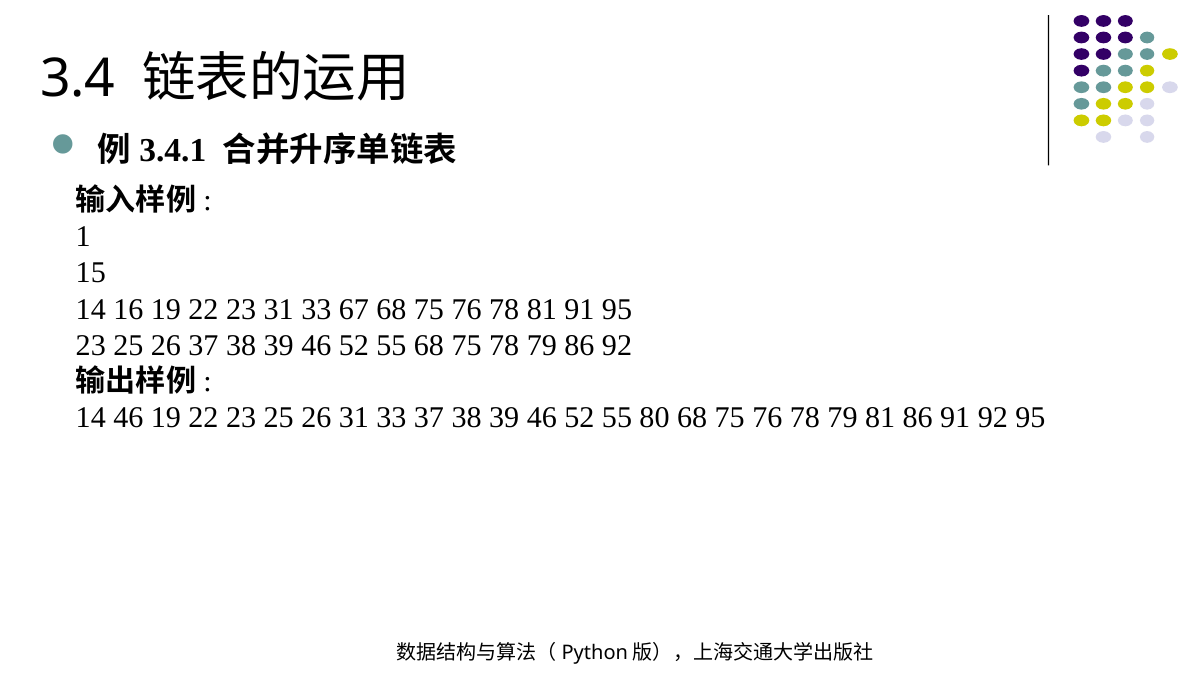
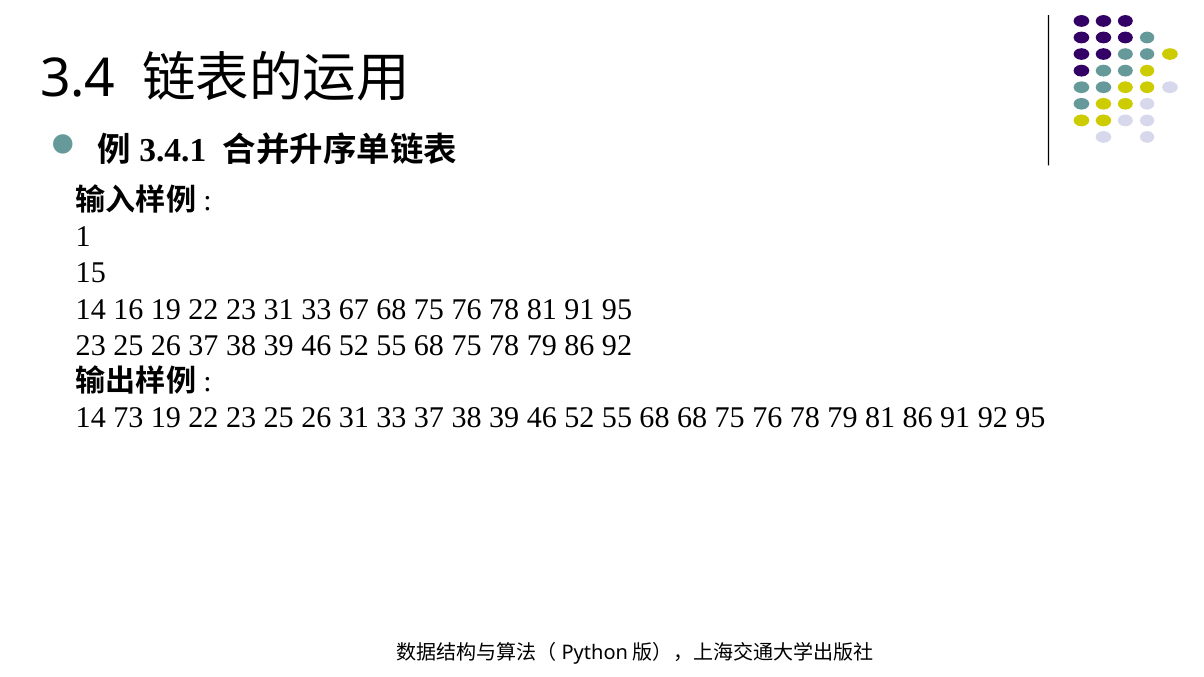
14 46: 46 -> 73
80 at (655, 418): 80 -> 68
